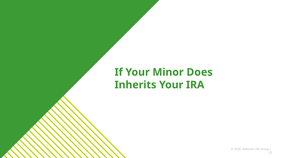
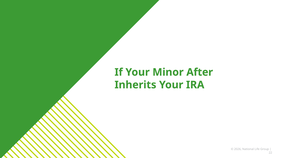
Does: Does -> After
